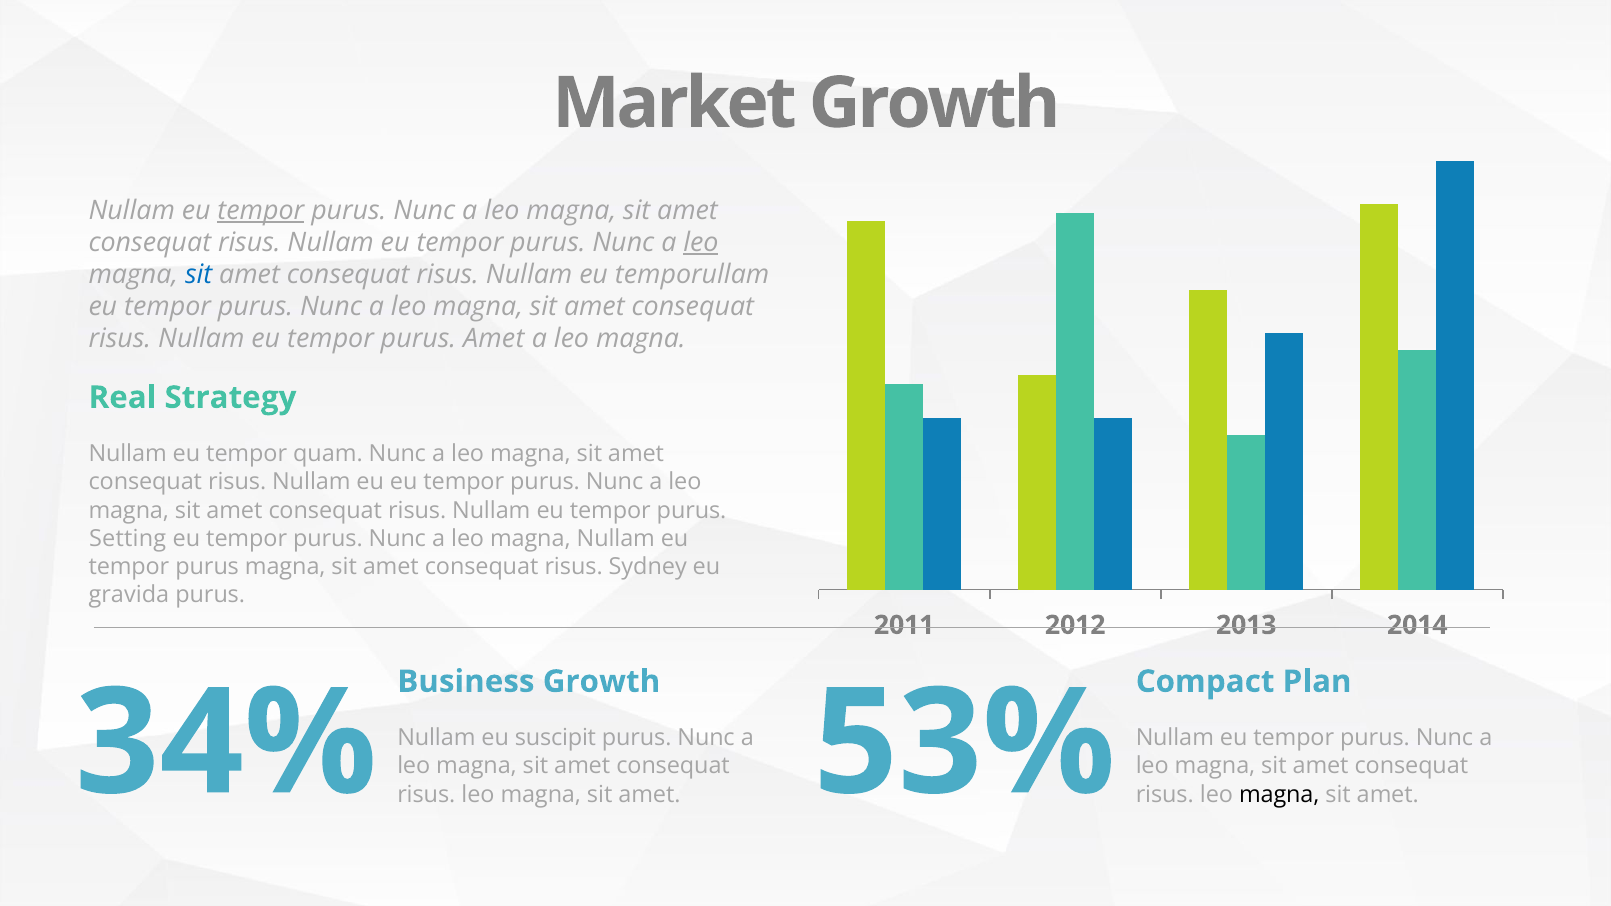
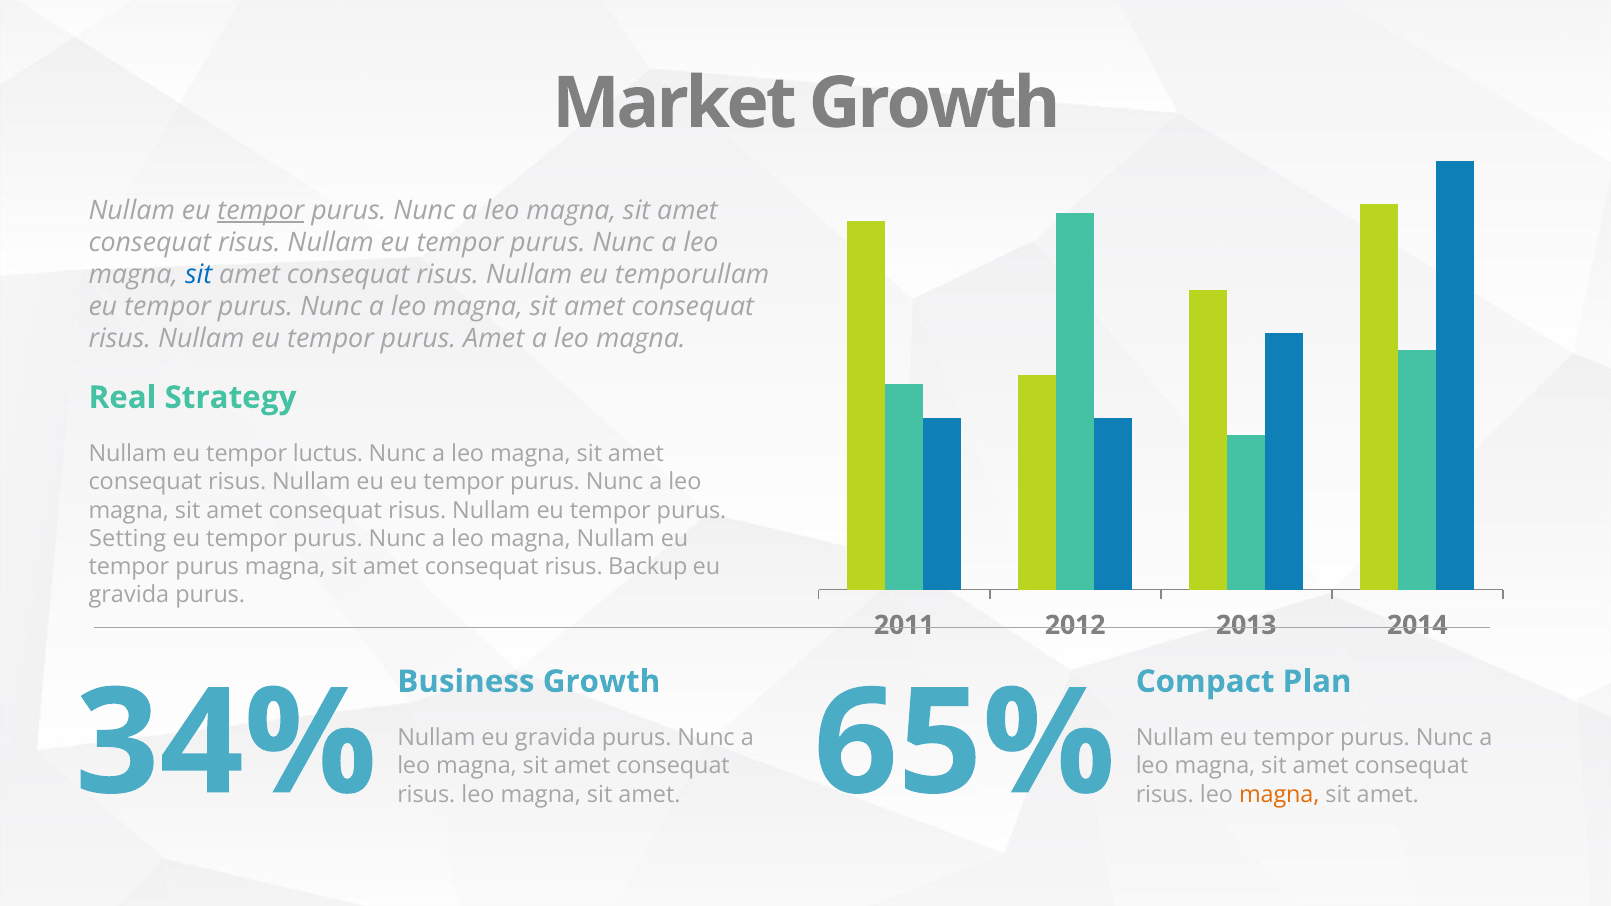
leo at (701, 243) underline: present -> none
quam: quam -> luctus
Sydney: Sydney -> Backup
53%: 53% -> 65%
Nullam eu suscipit: suscipit -> gravida
magna at (1279, 795) colour: black -> orange
